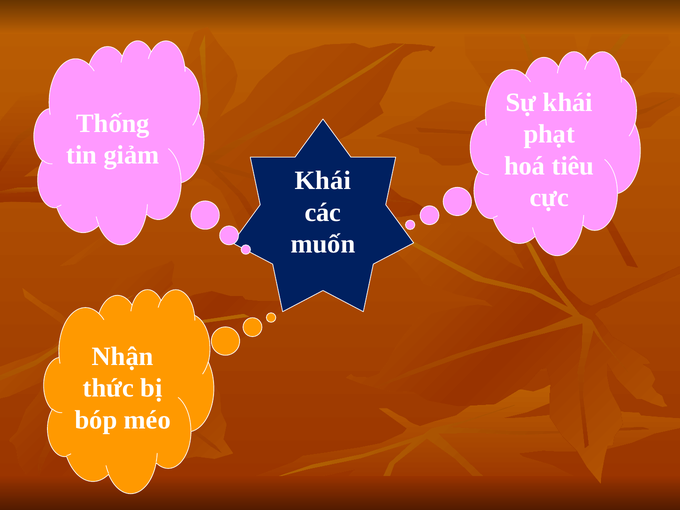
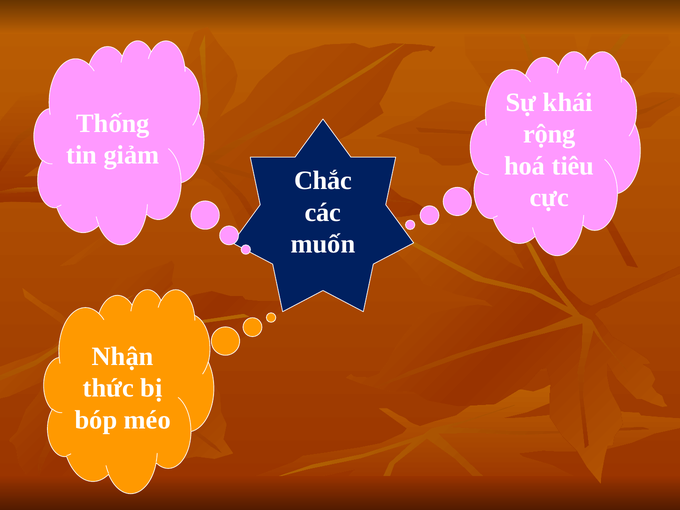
phạt: phạt -> rộng
Khái at (323, 181): Khái -> Chắc
